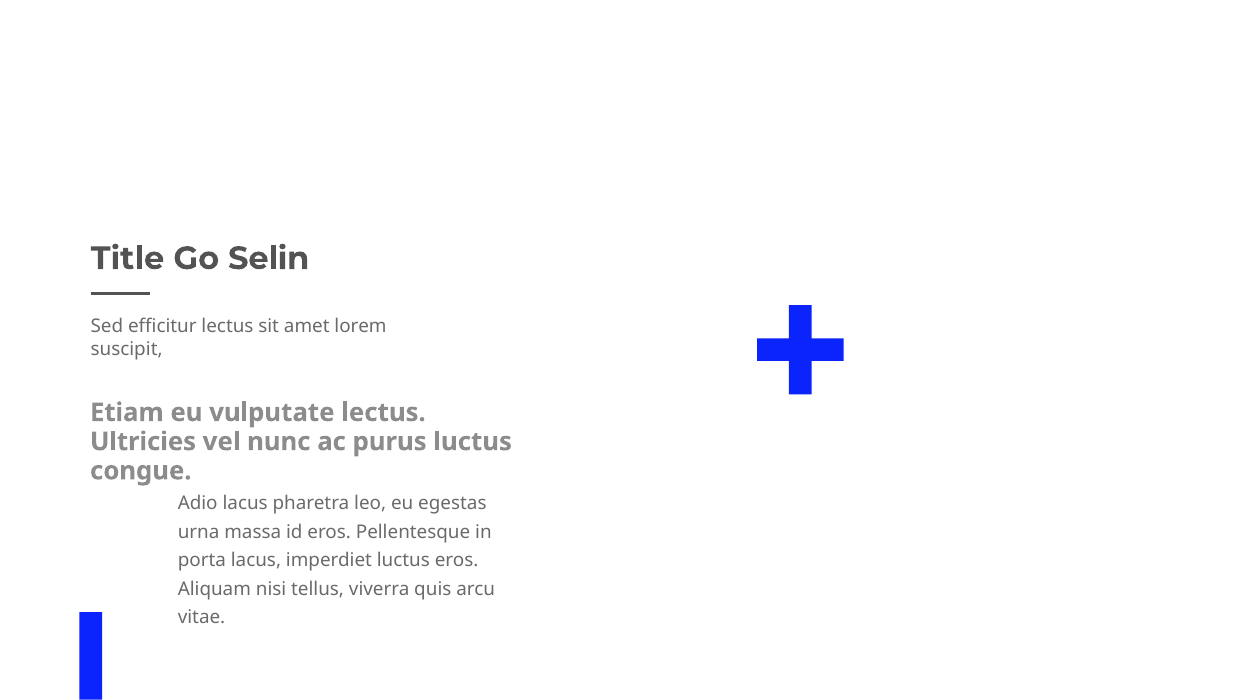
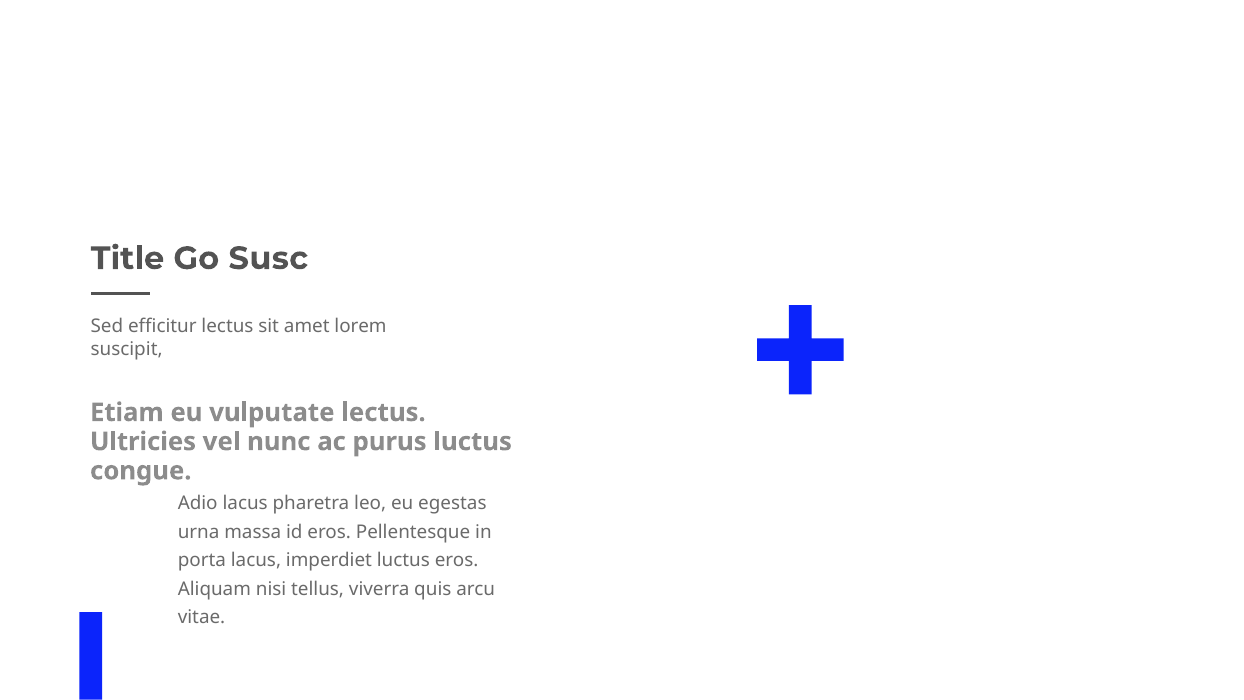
Selin: Selin -> Susc
